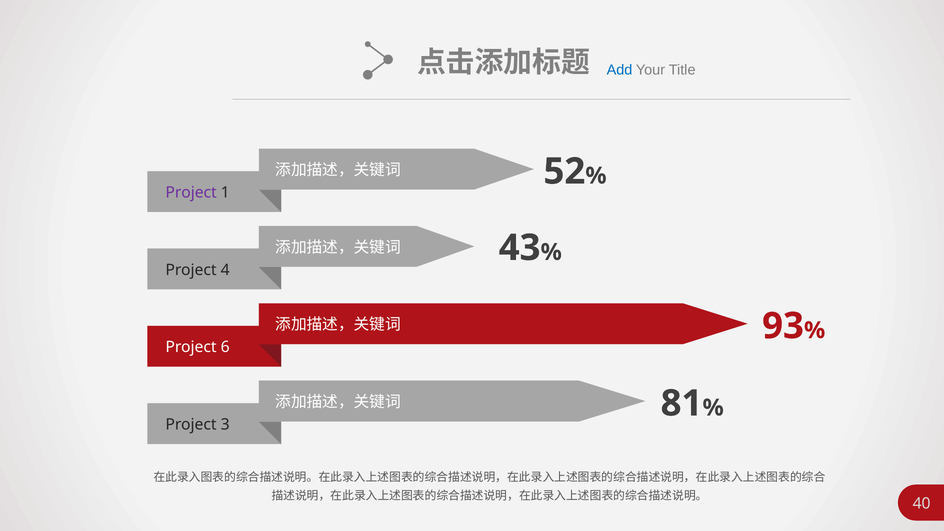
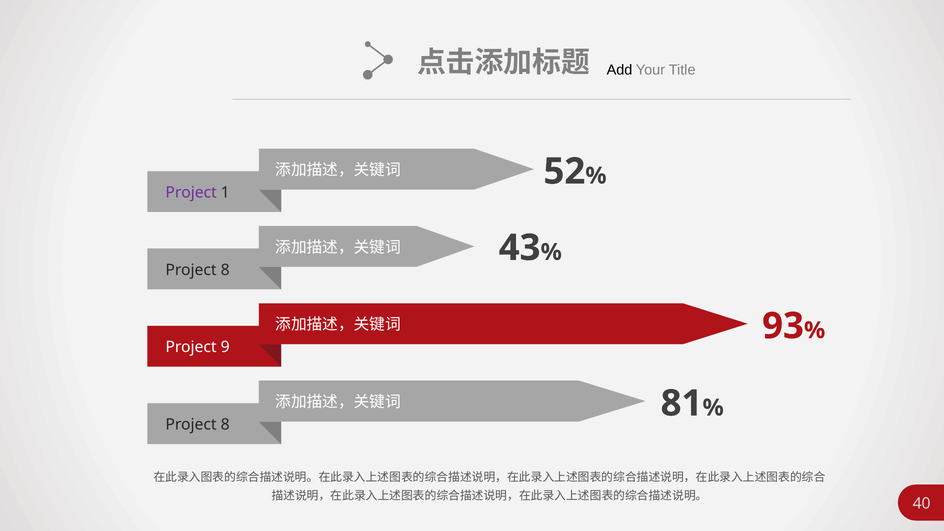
Add colour: blue -> black
4 at (225, 270): 4 -> 8
6: 6 -> 9
3 at (225, 425): 3 -> 8
